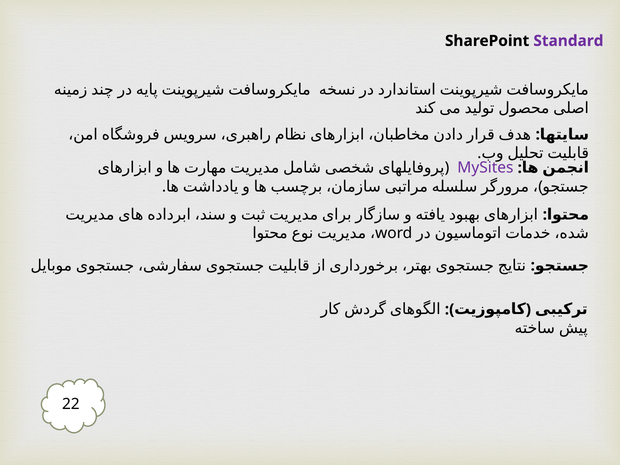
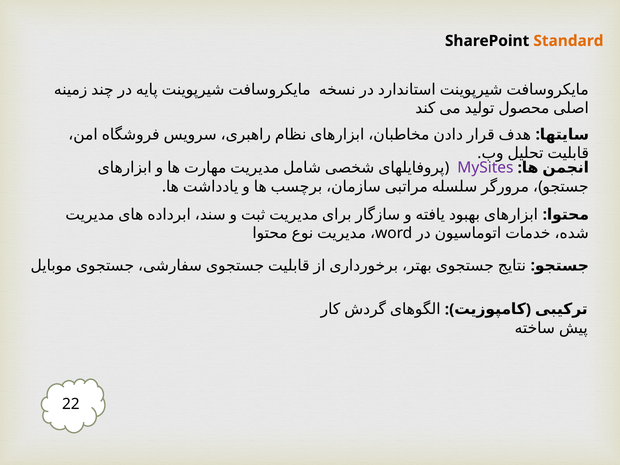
Standard colour: purple -> orange
